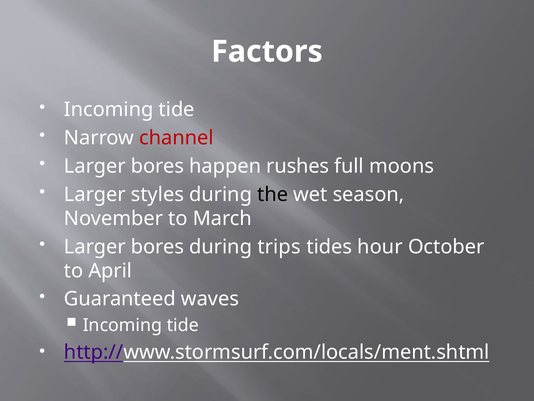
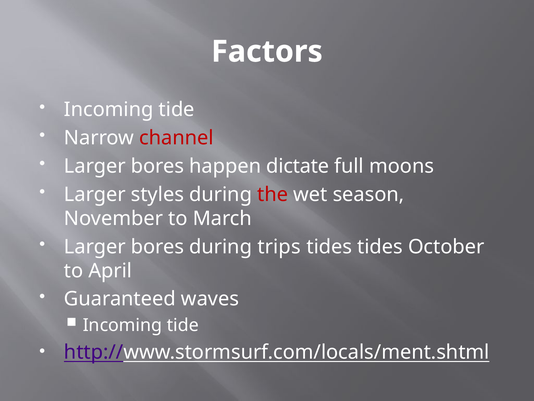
rushes: rushes -> dictate
the colour: black -> red
tides hour: hour -> tides
